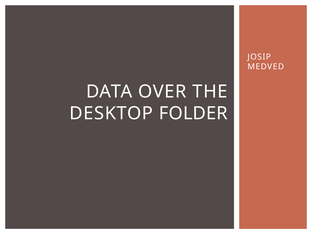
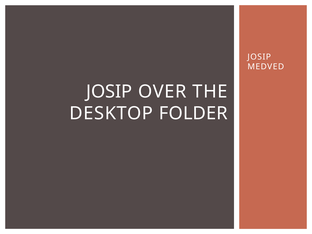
DATA at (109, 92): DATA -> JOSIP
